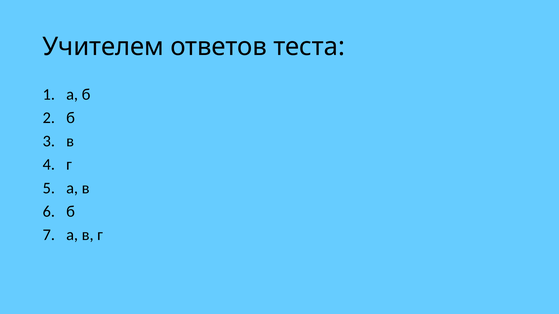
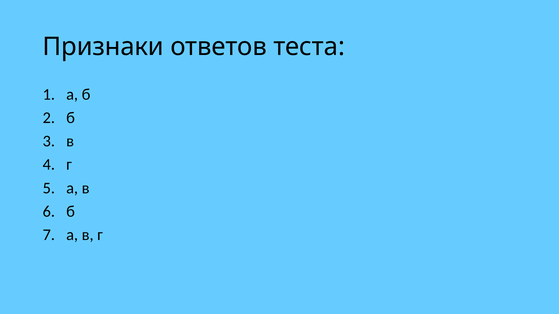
Учителем: Учителем -> Признаки
